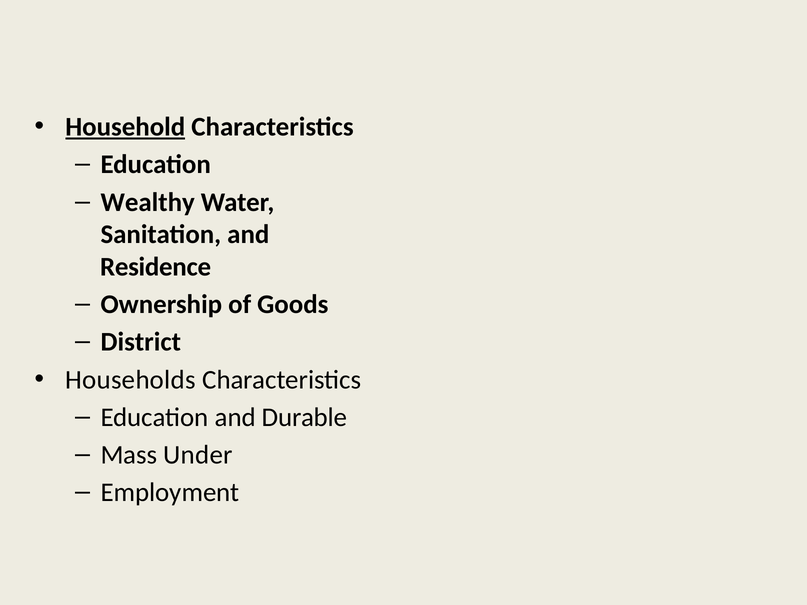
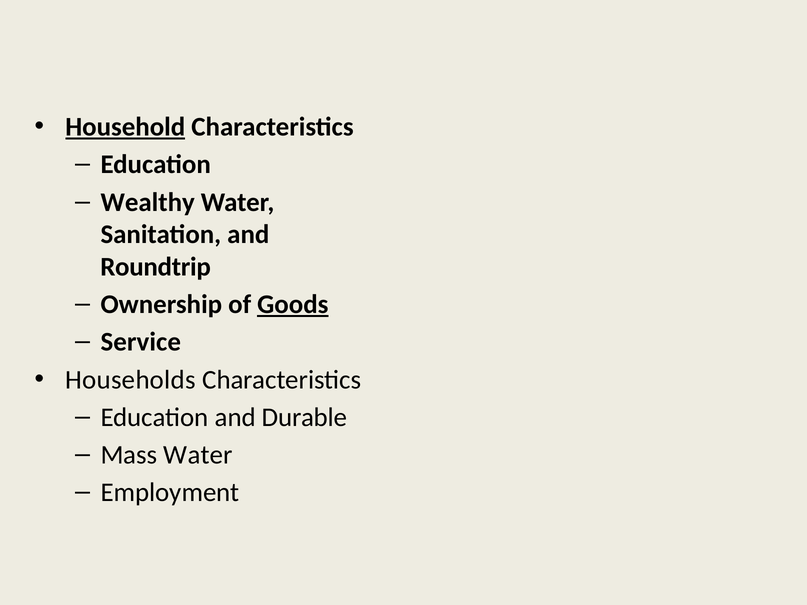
Residence: Residence -> Roundtrip
Goods underline: none -> present
District: District -> Service
Mass Under: Under -> Water
